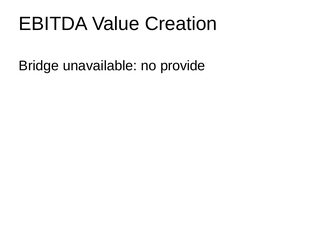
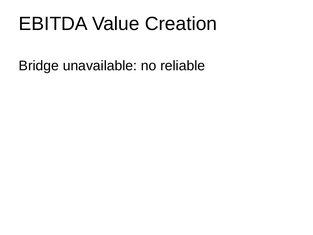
provide: provide -> reliable
